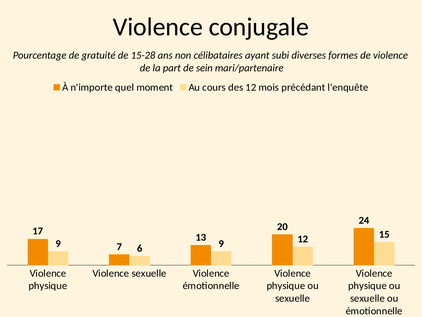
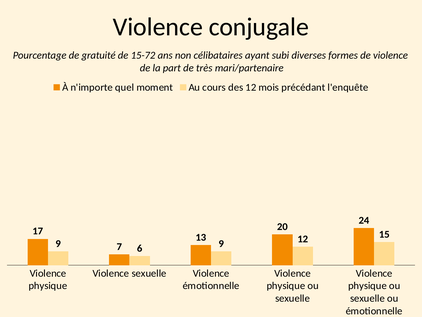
15-28: 15-28 -> 15-72
sein: sein -> très
